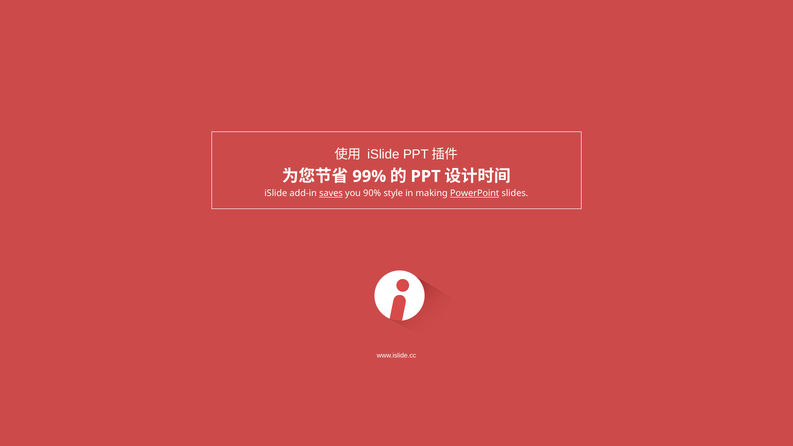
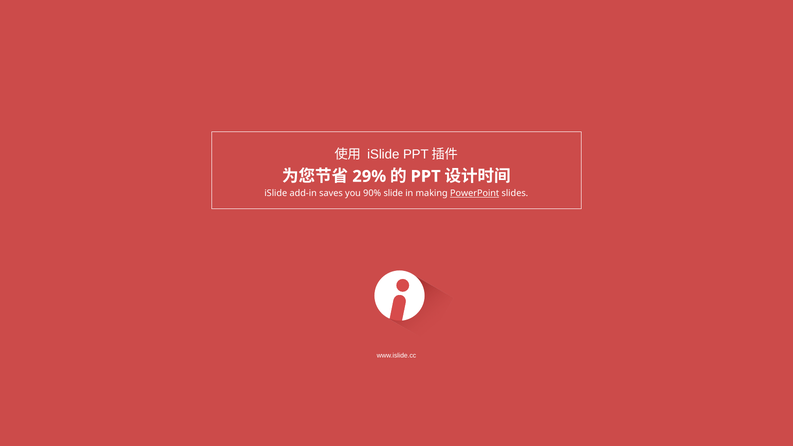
99%: 99% -> 29%
saves underline: present -> none
style: style -> slide
